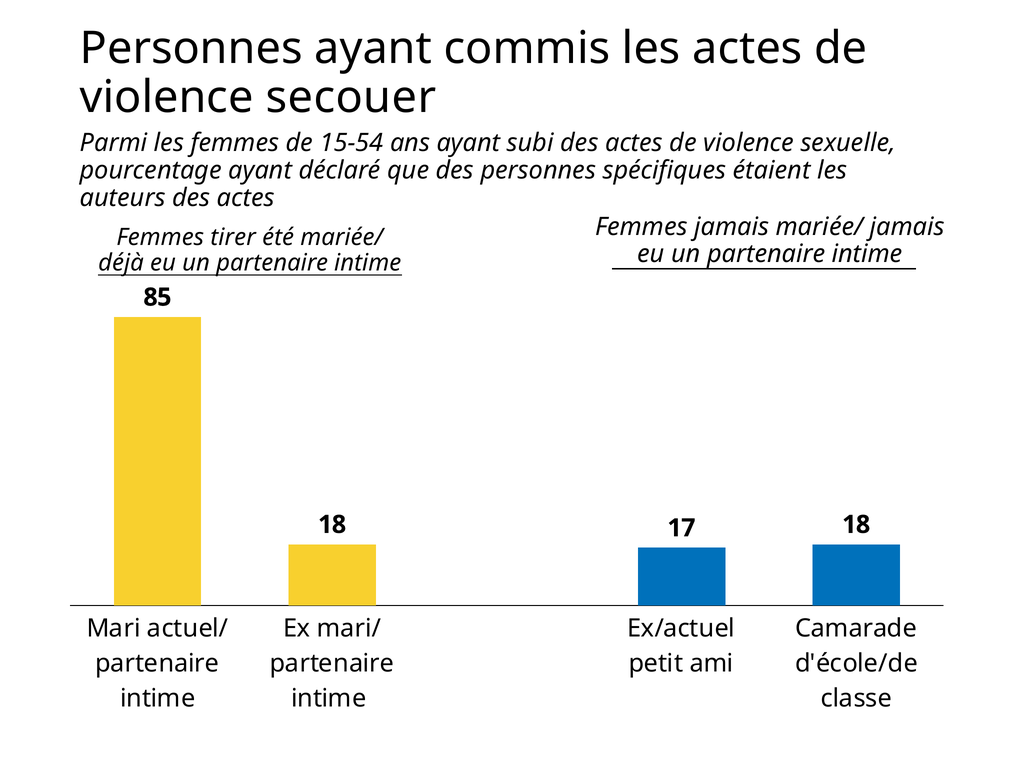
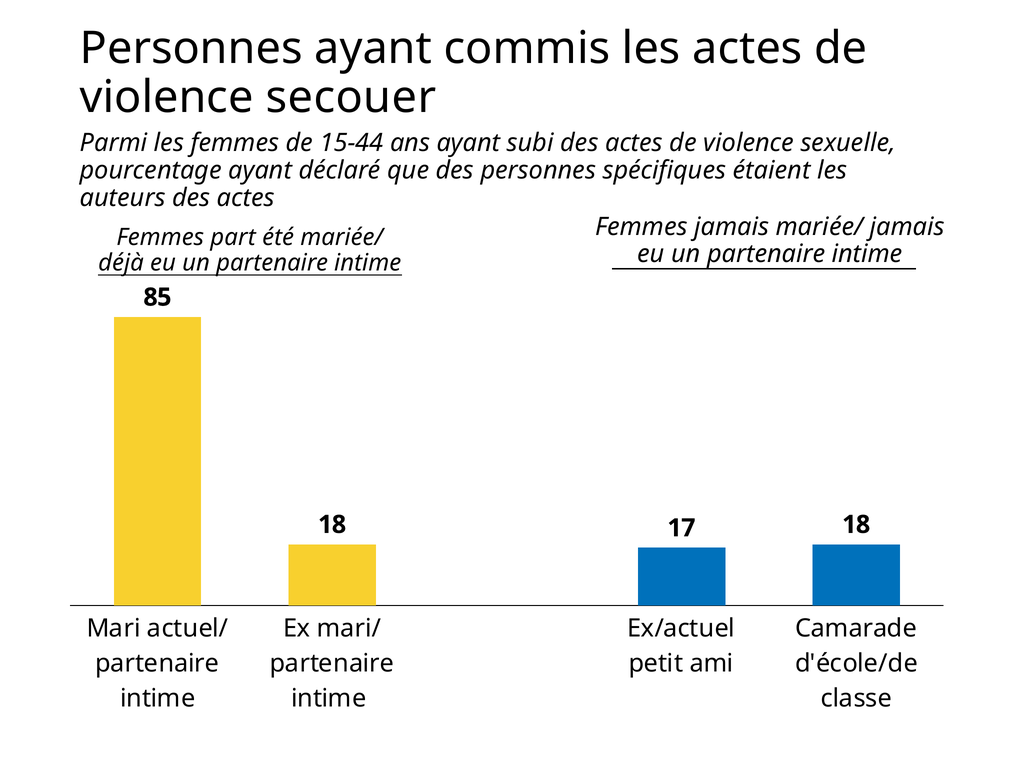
15-54: 15-54 -> 15-44
tirer: tirer -> part
